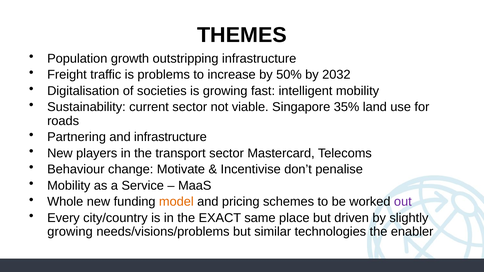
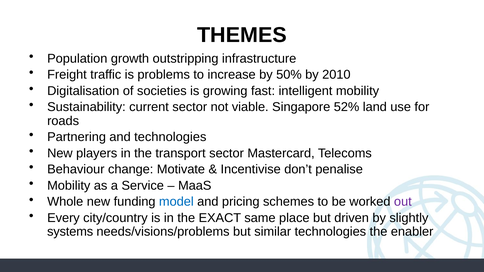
2032: 2032 -> 2010
35%: 35% -> 52%
and infrastructure: infrastructure -> technologies
model colour: orange -> blue
growing at (70, 232): growing -> systems
